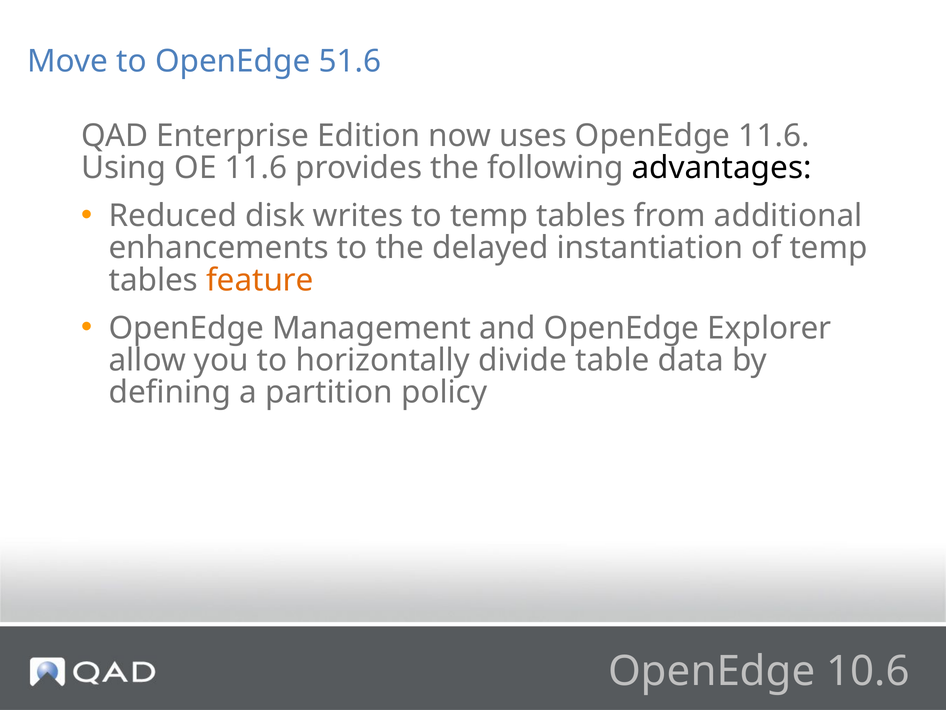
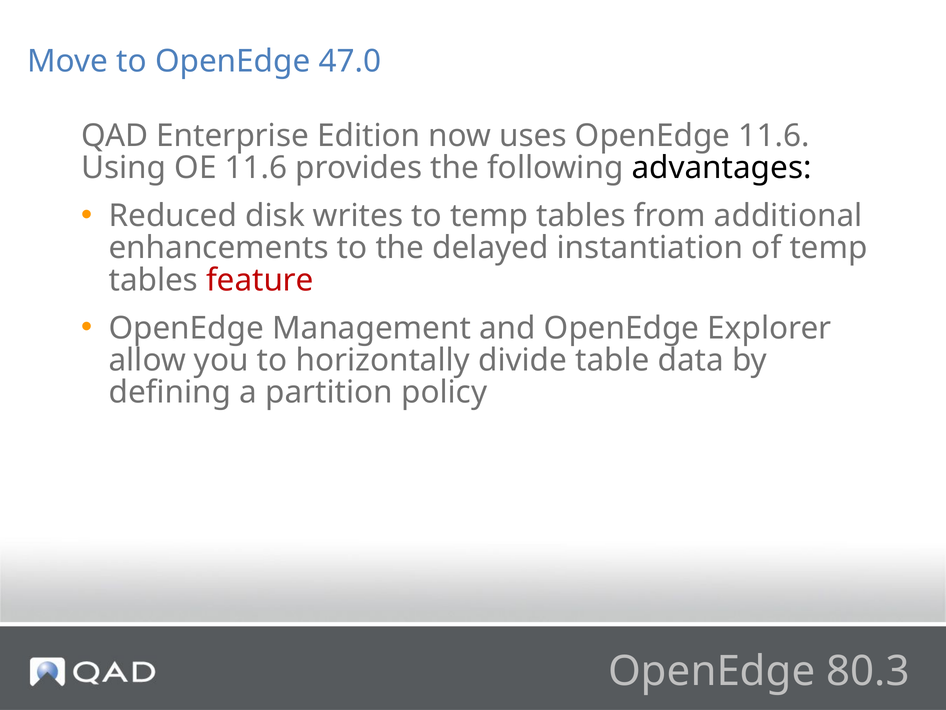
51.6: 51.6 -> 47.0
feature colour: orange -> red
10.6: 10.6 -> 80.3
